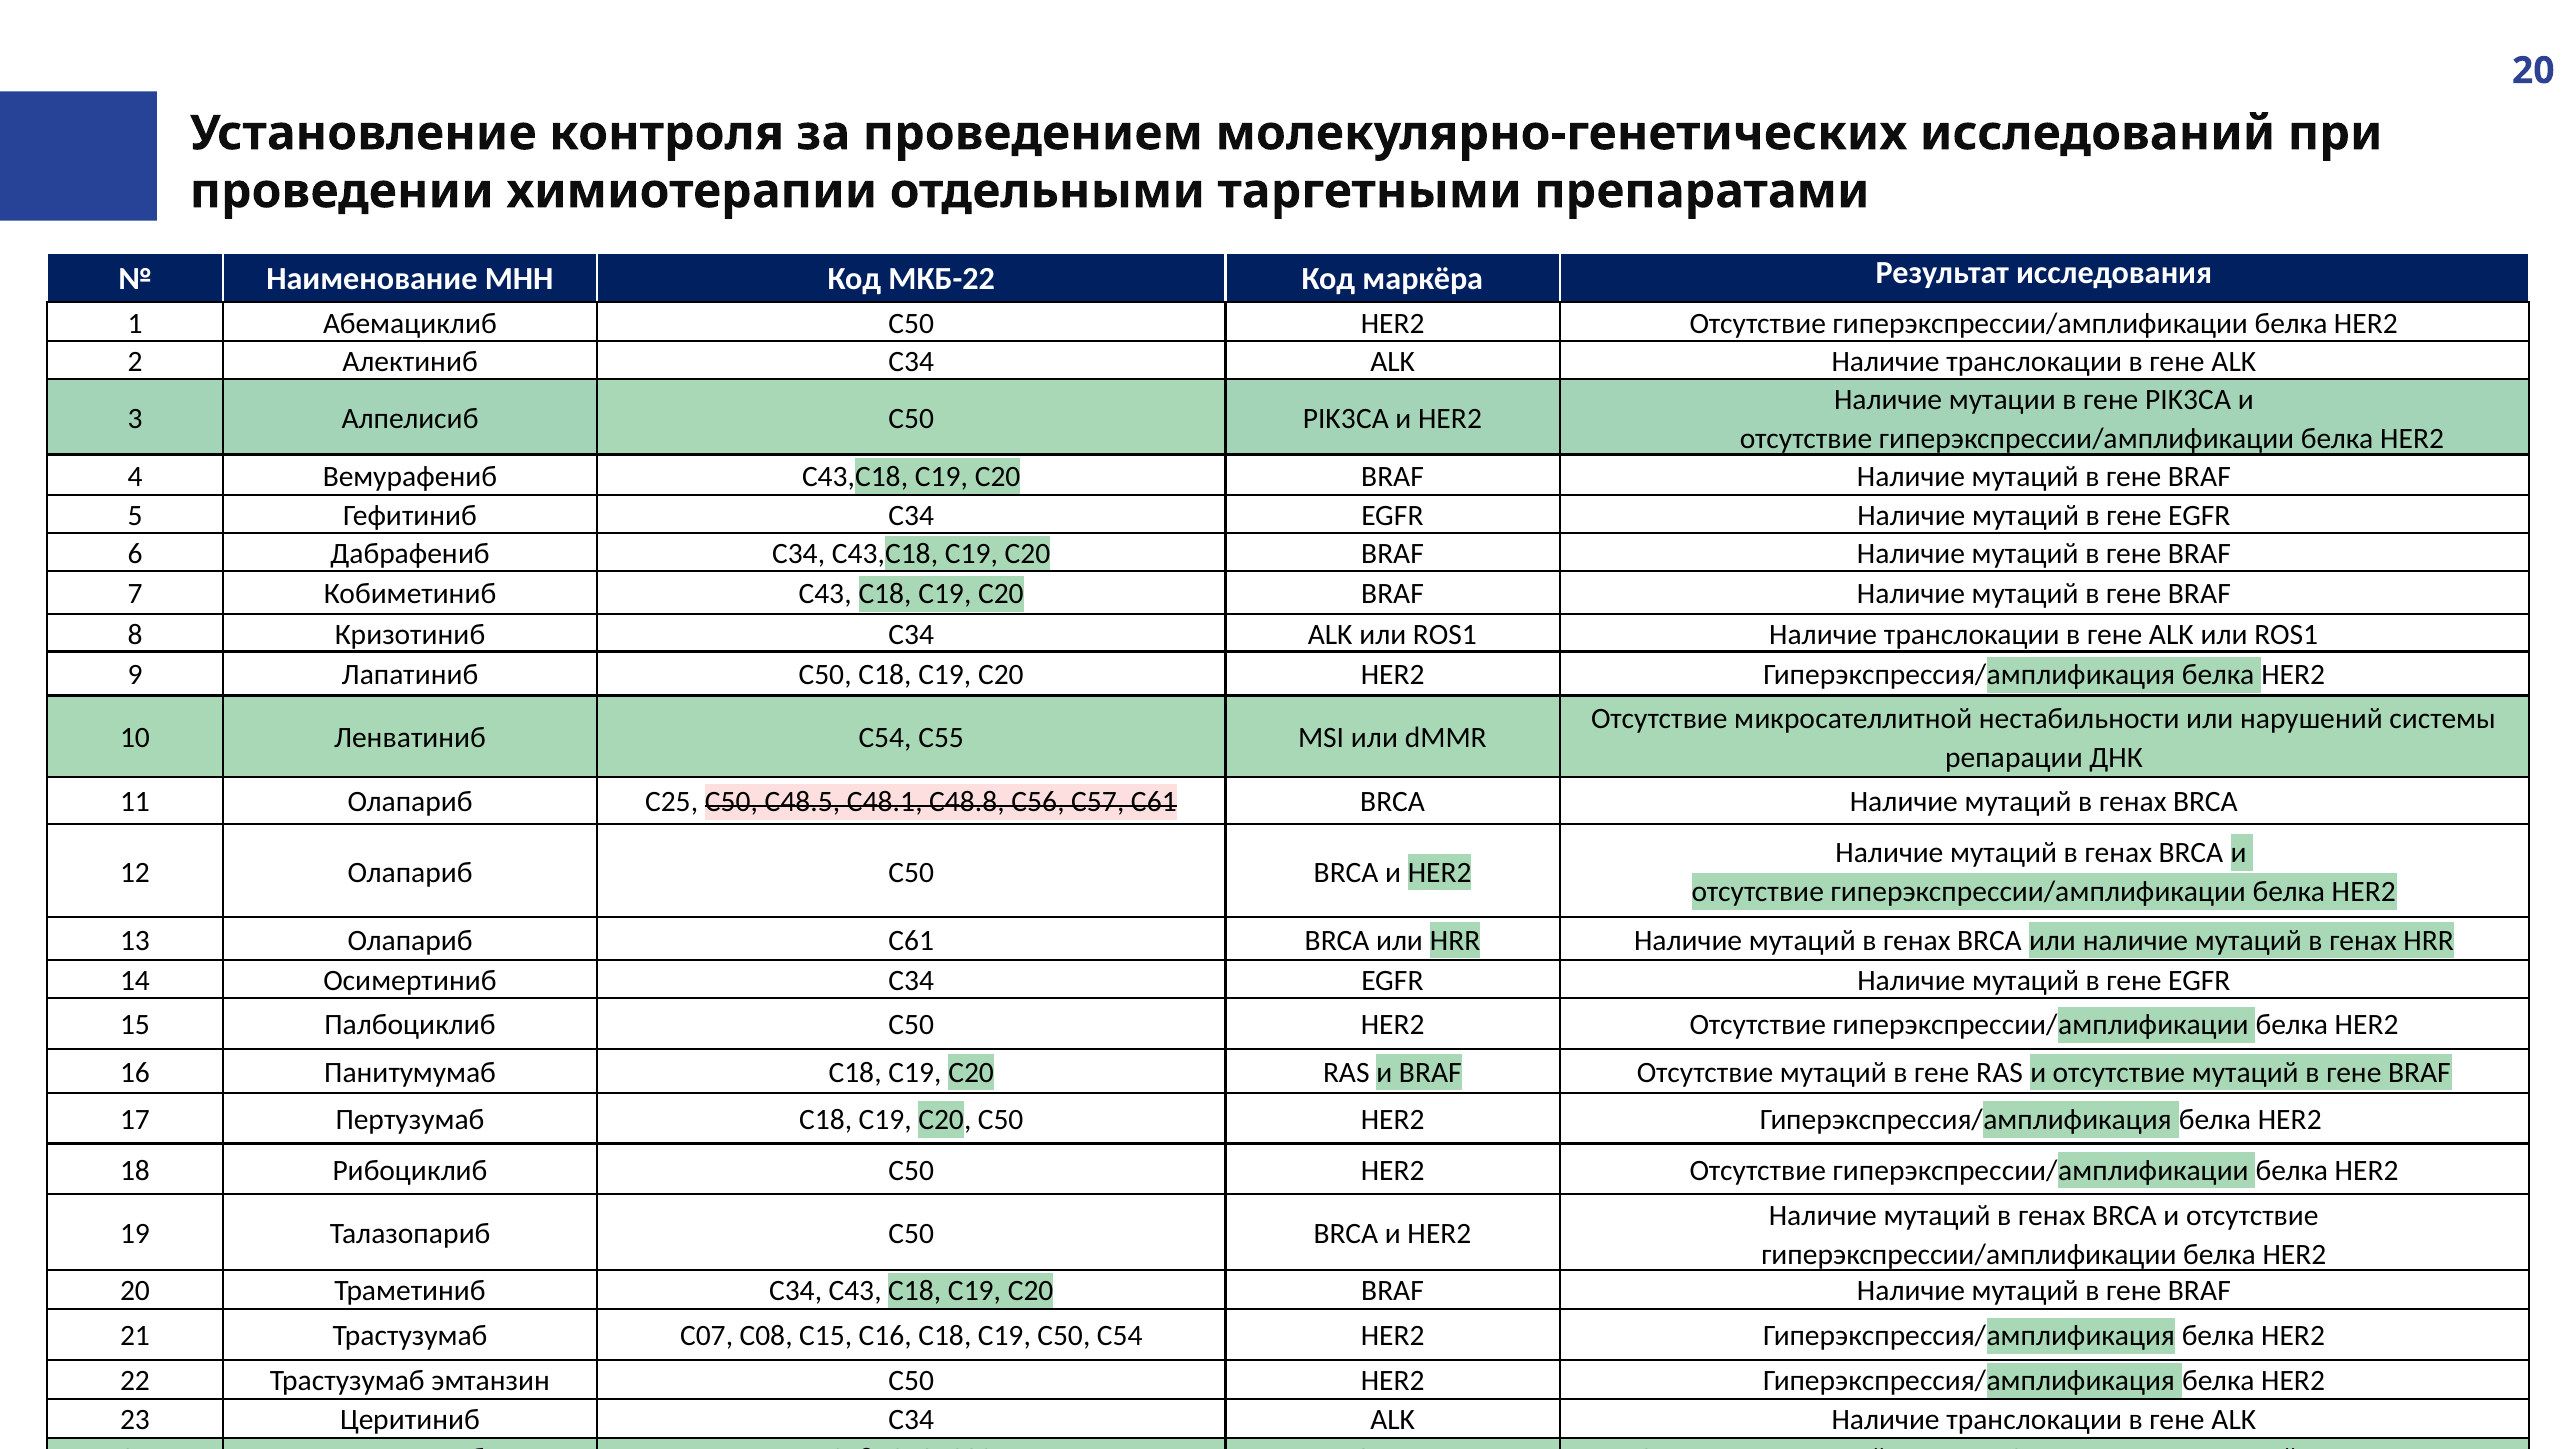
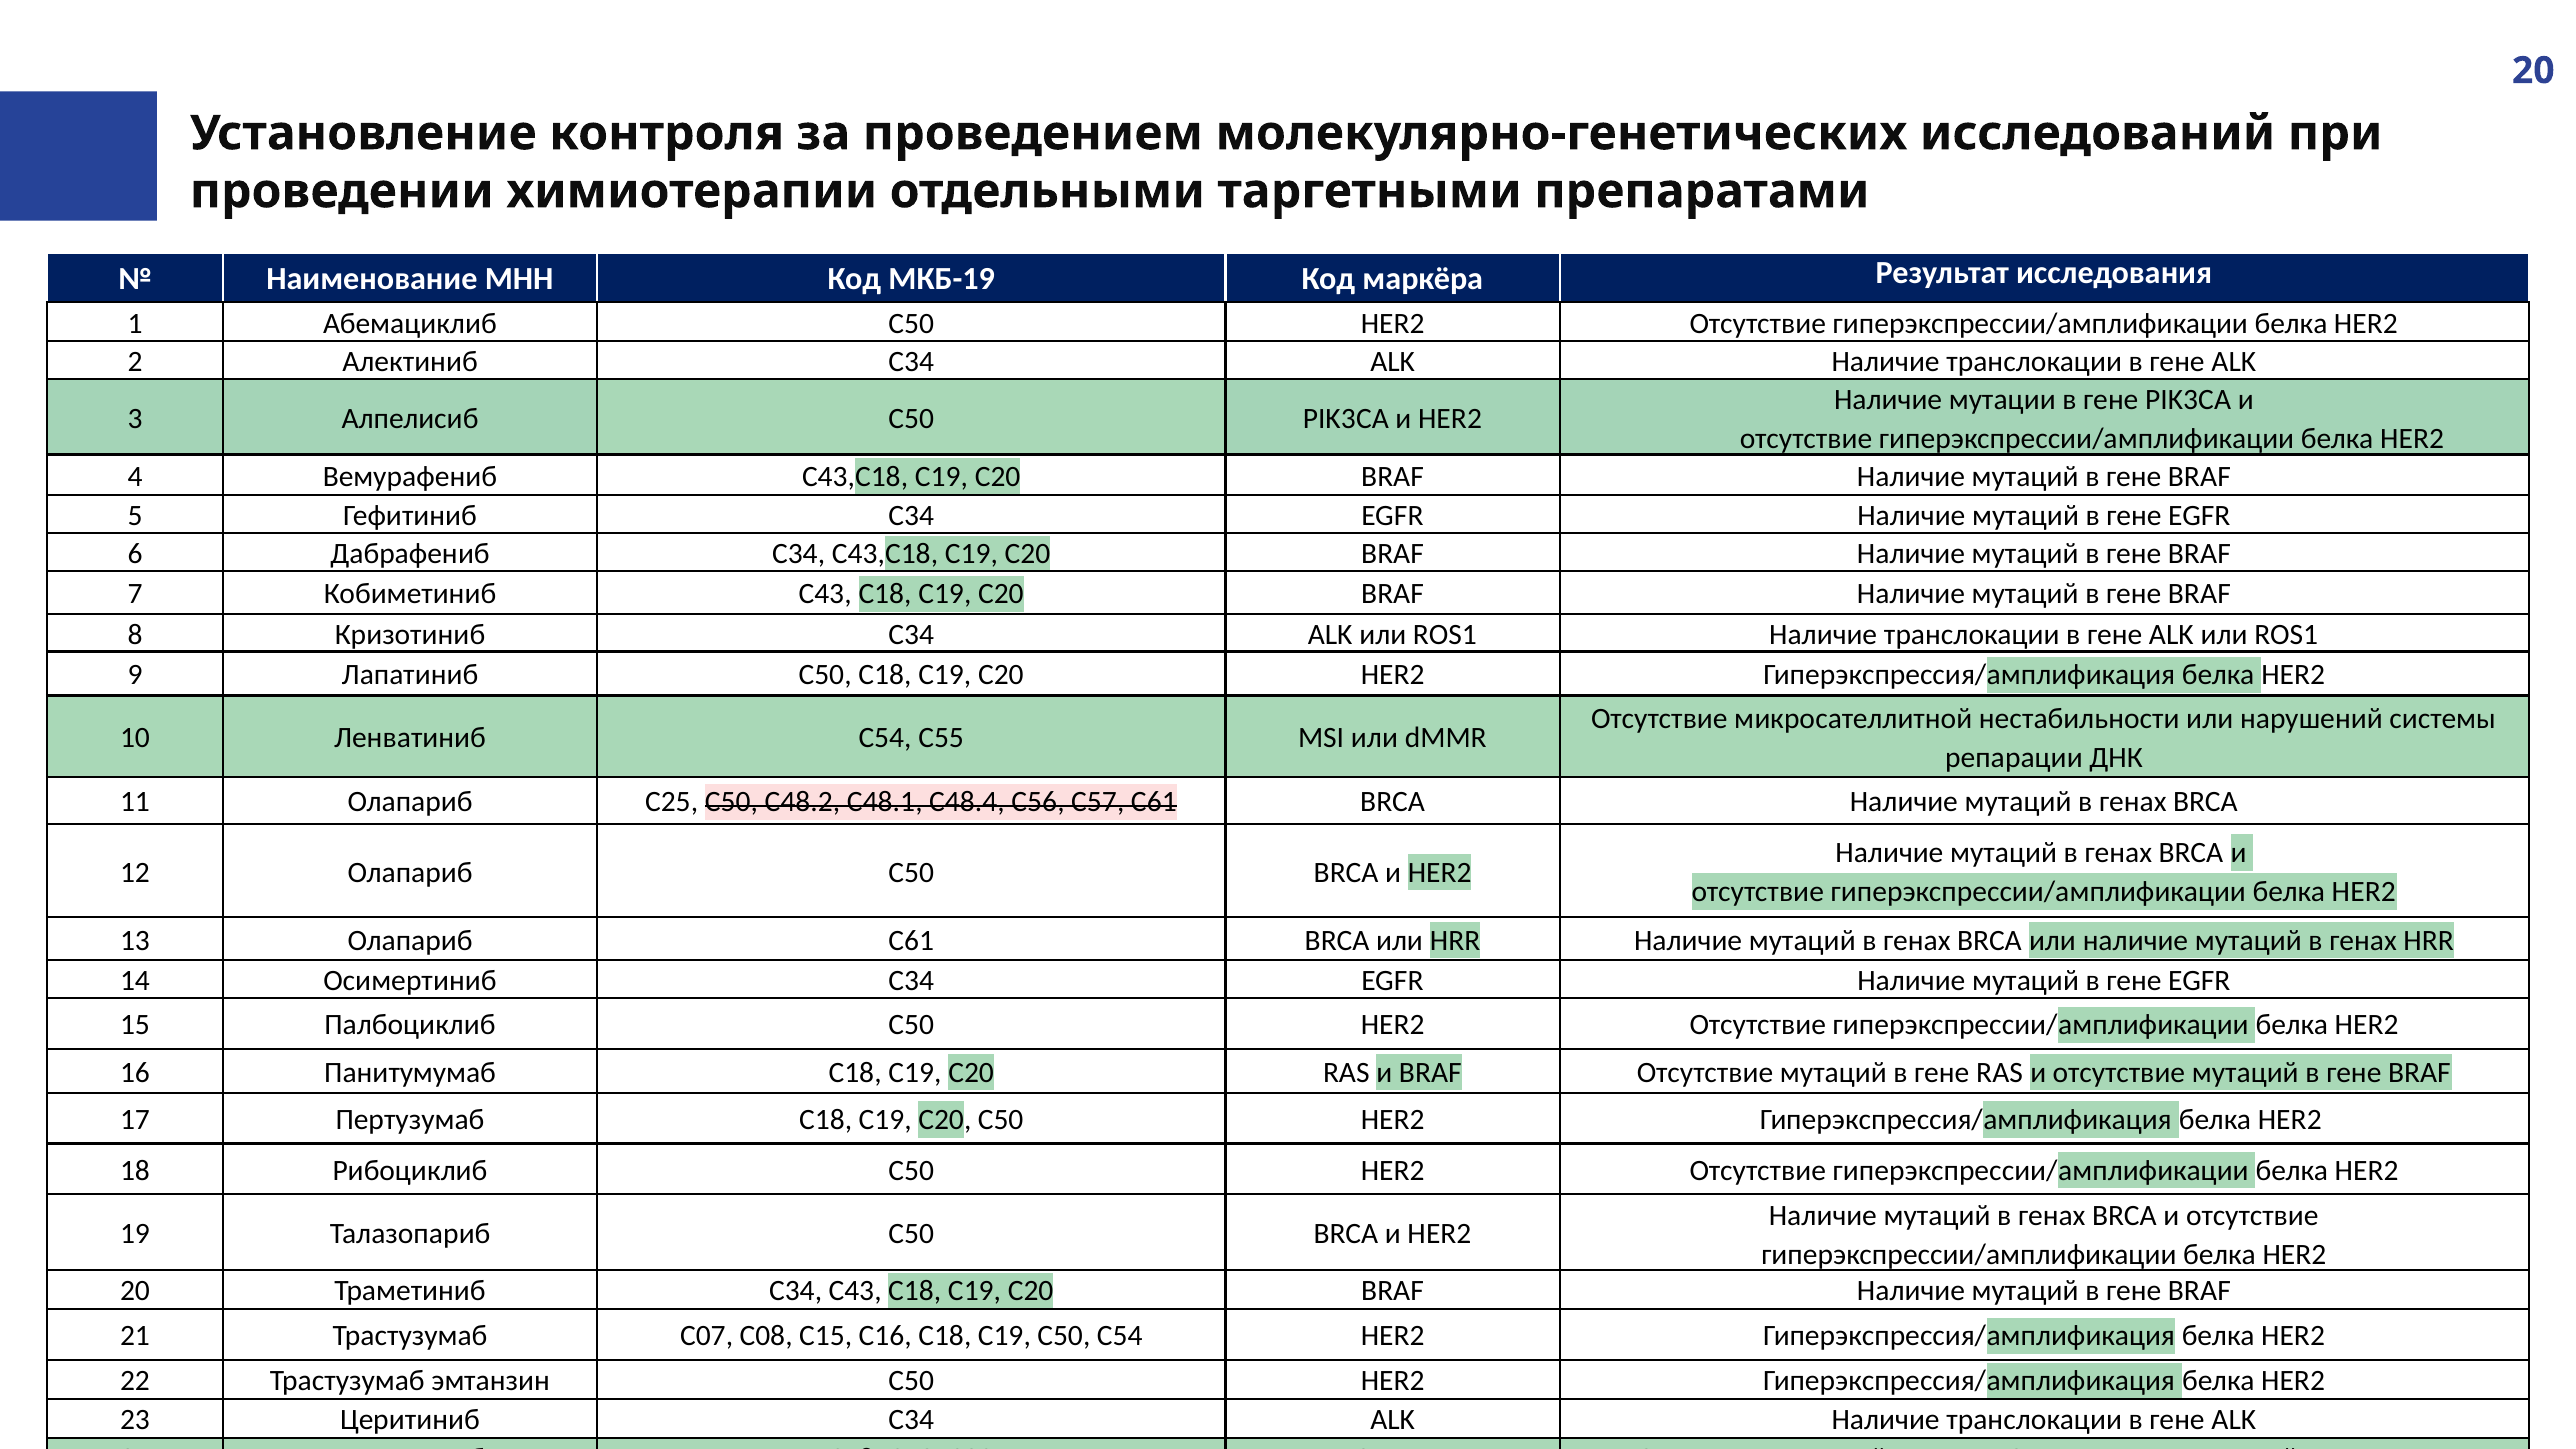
МКБ-22: МКБ-22 -> МКБ-19
С48.5: С48.5 -> С48.2
С48.8: С48.8 -> С48.4
